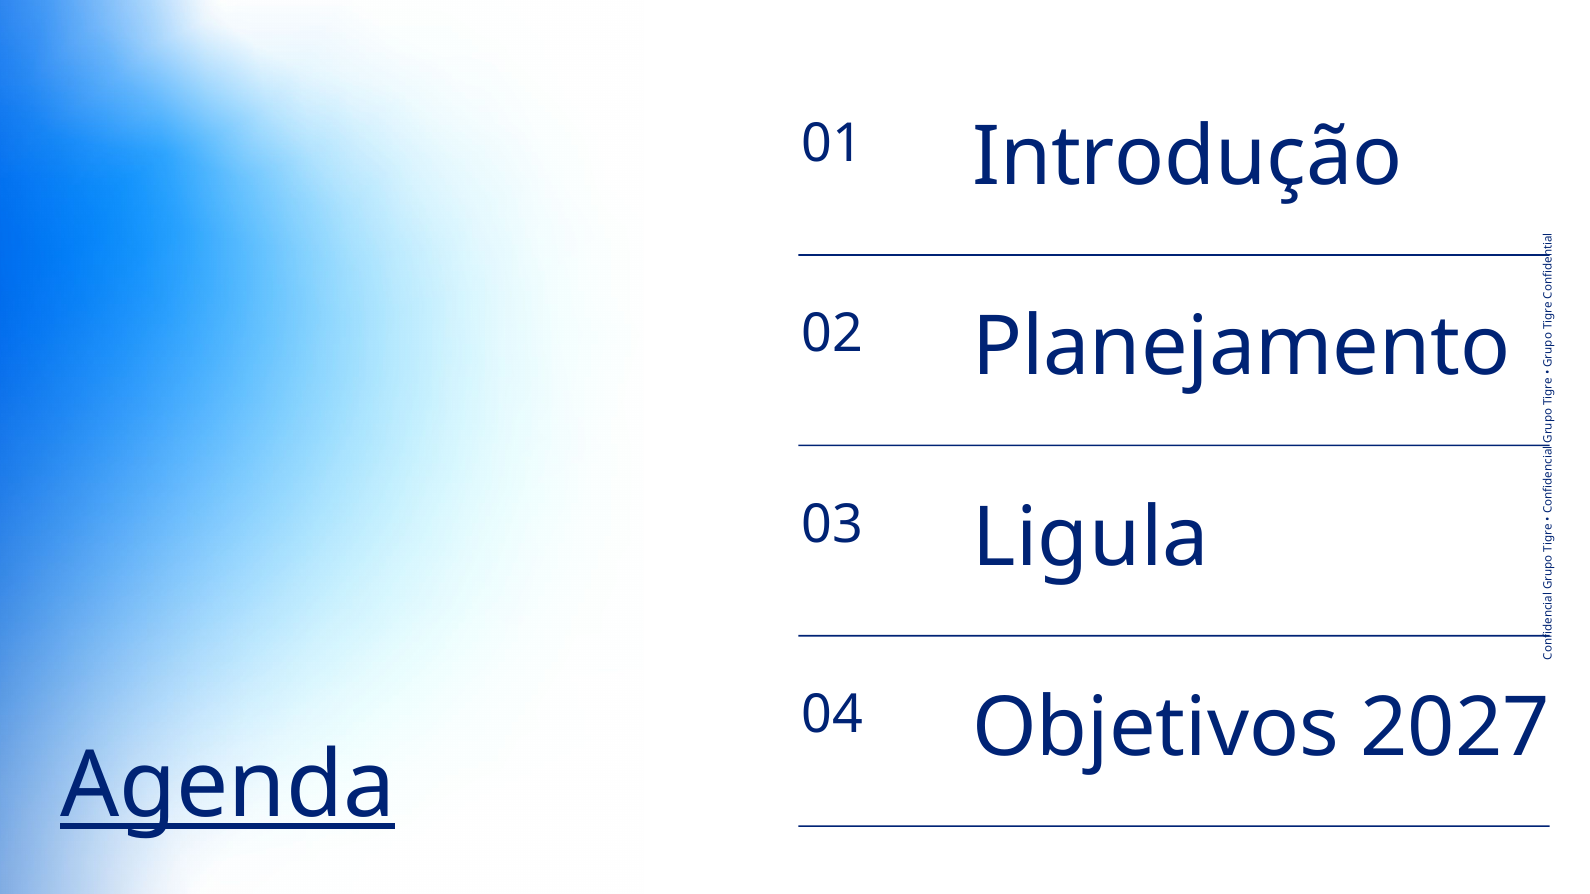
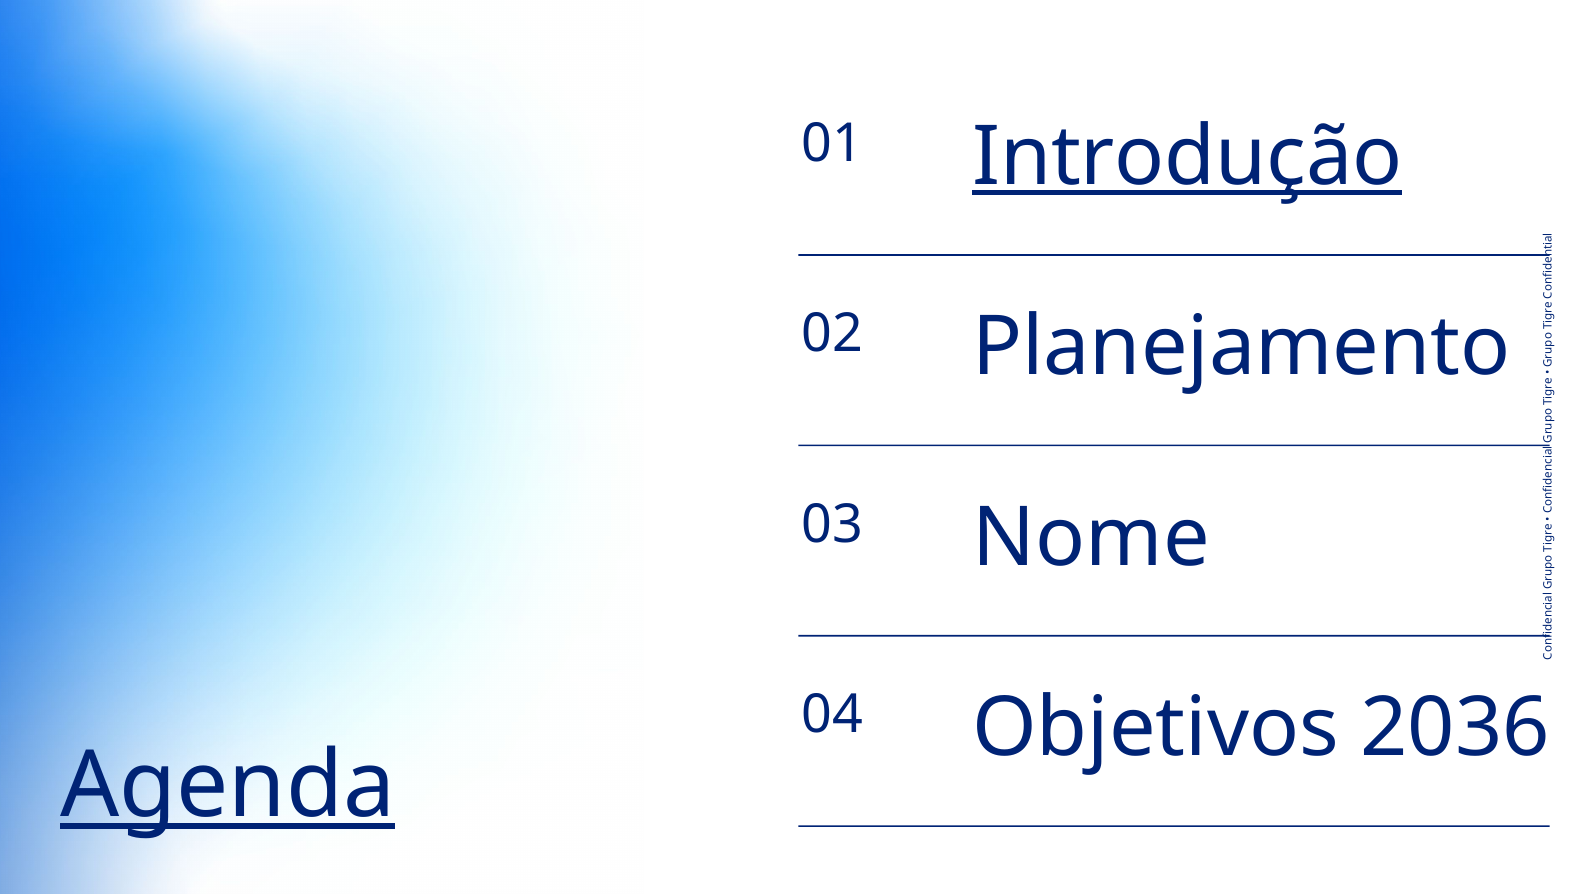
Introdução underline: none -> present
Ligula: Ligula -> Nome
2027: 2027 -> 2036
